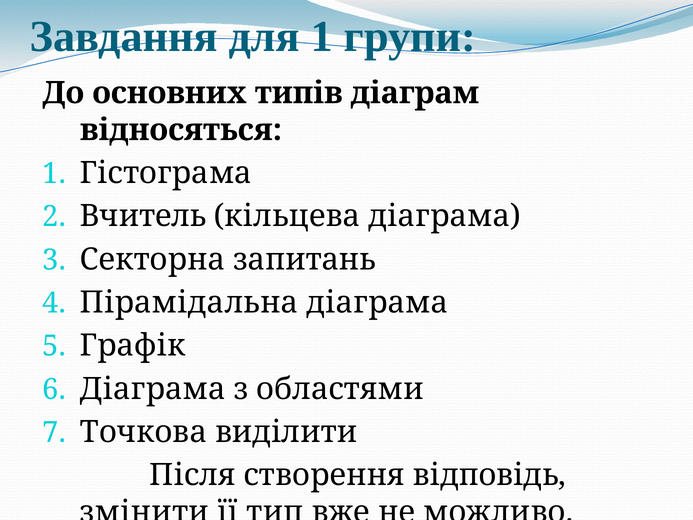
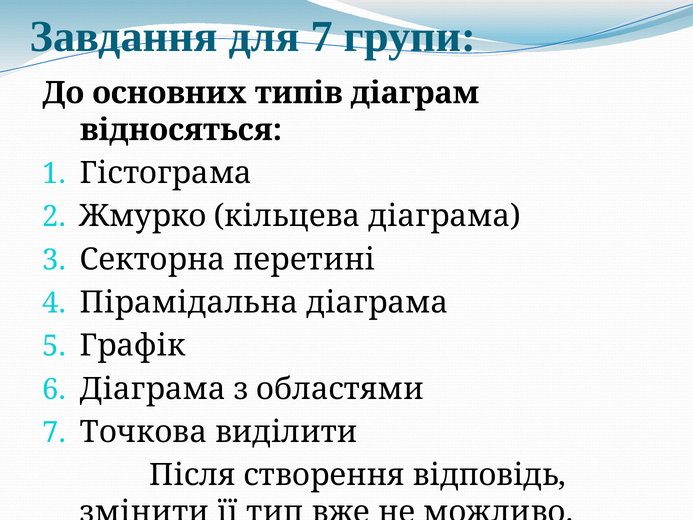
для 1: 1 -> 7
Вчитель: Вчитель -> Жмурко
запитань: запитань -> перетині
